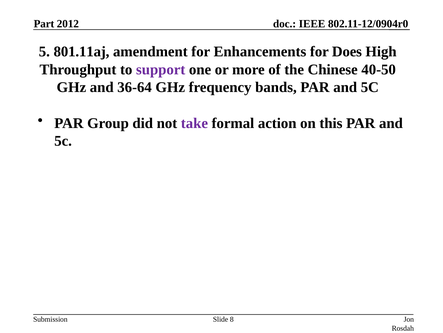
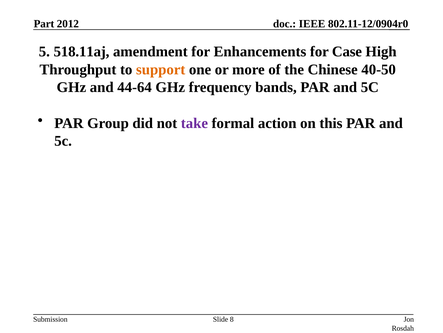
801.11aj: 801.11aj -> 518.11aj
Does: Does -> Case
support colour: purple -> orange
36-64: 36-64 -> 44-64
